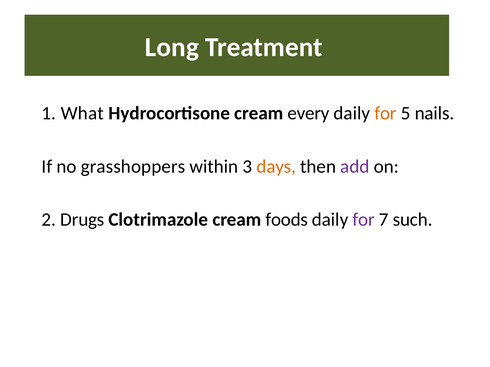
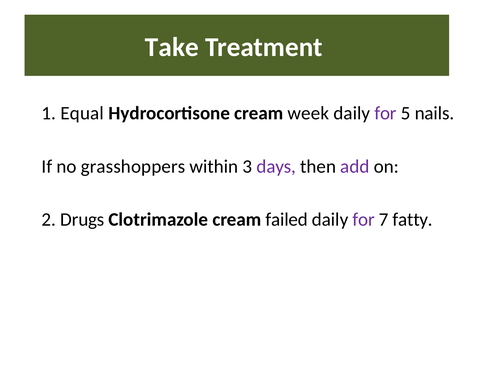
Long: Long -> Take
What: What -> Equal
every: every -> week
for at (385, 113) colour: orange -> purple
days colour: orange -> purple
foods: foods -> failed
such: such -> fatty
